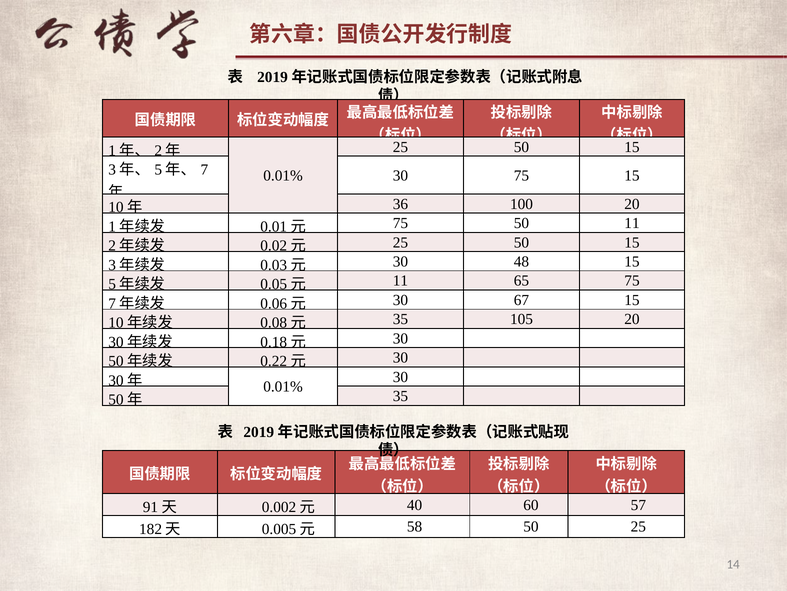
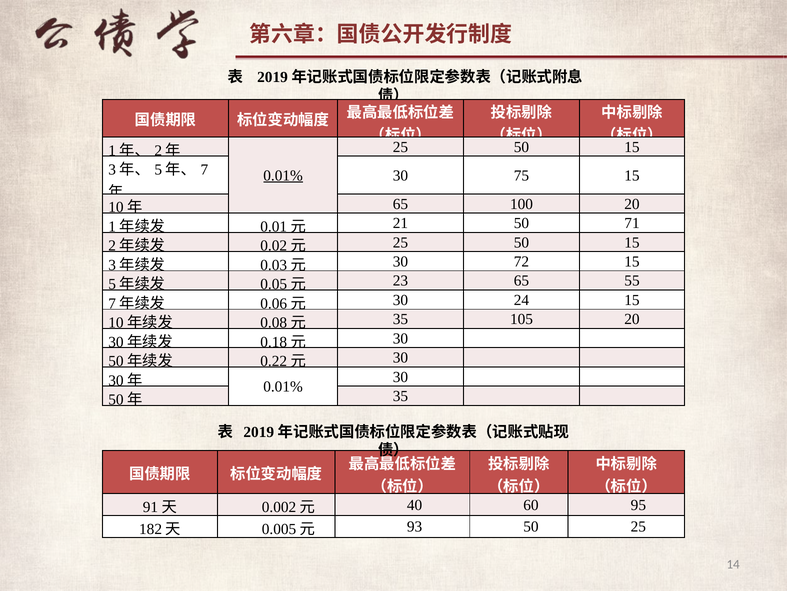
0.01% at (283, 175) underline: none -> present
36 at (400, 204): 36 -> 65
75 at (400, 223): 75 -> 21
50 11: 11 -> 71
48: 48 -> 72
11 at (400, 281): 11 -> 23
65 75: 75 -> 55
67: 67 -> 24
57: 57 -> 95
58: 58 -> 93
